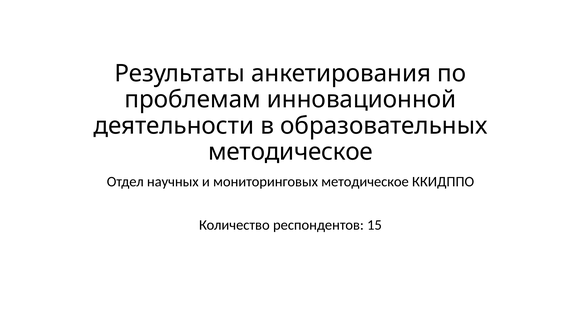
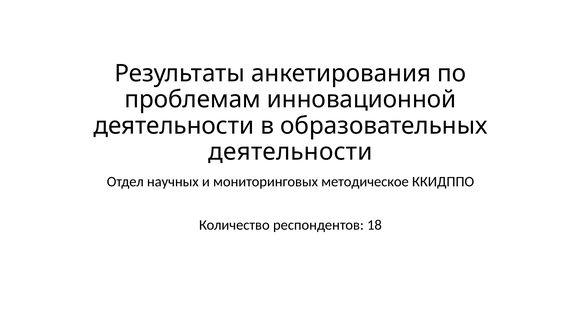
методическое at (291, 152): методическое -> деятельности
15: 15 -> 18
